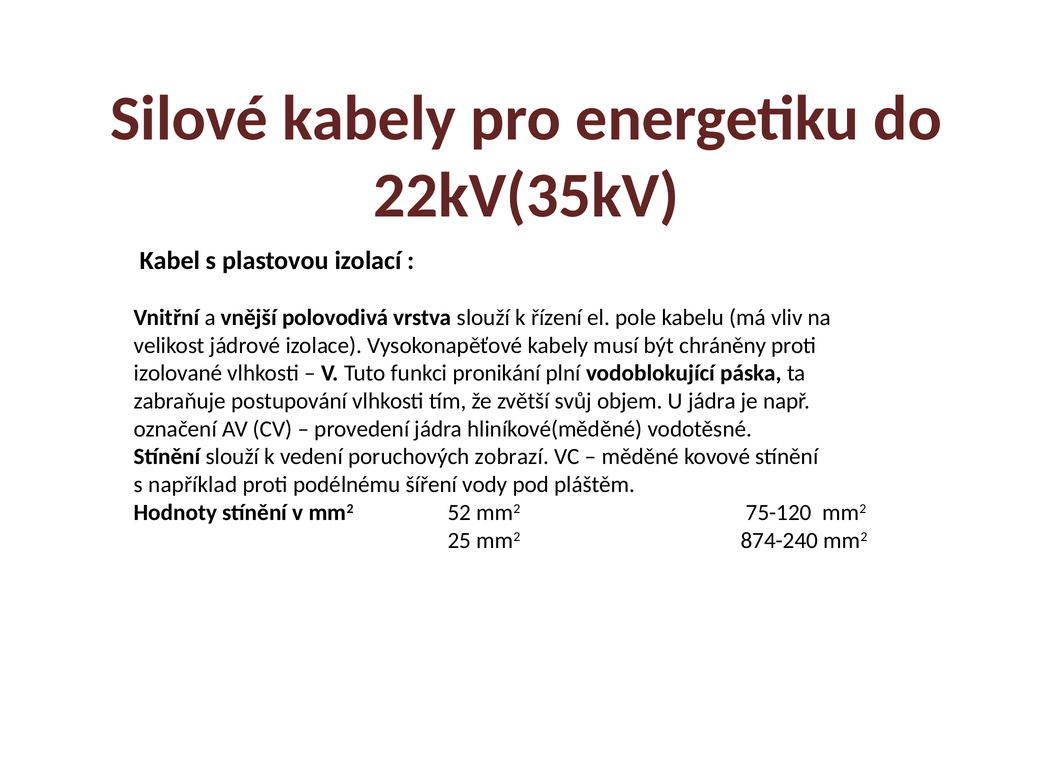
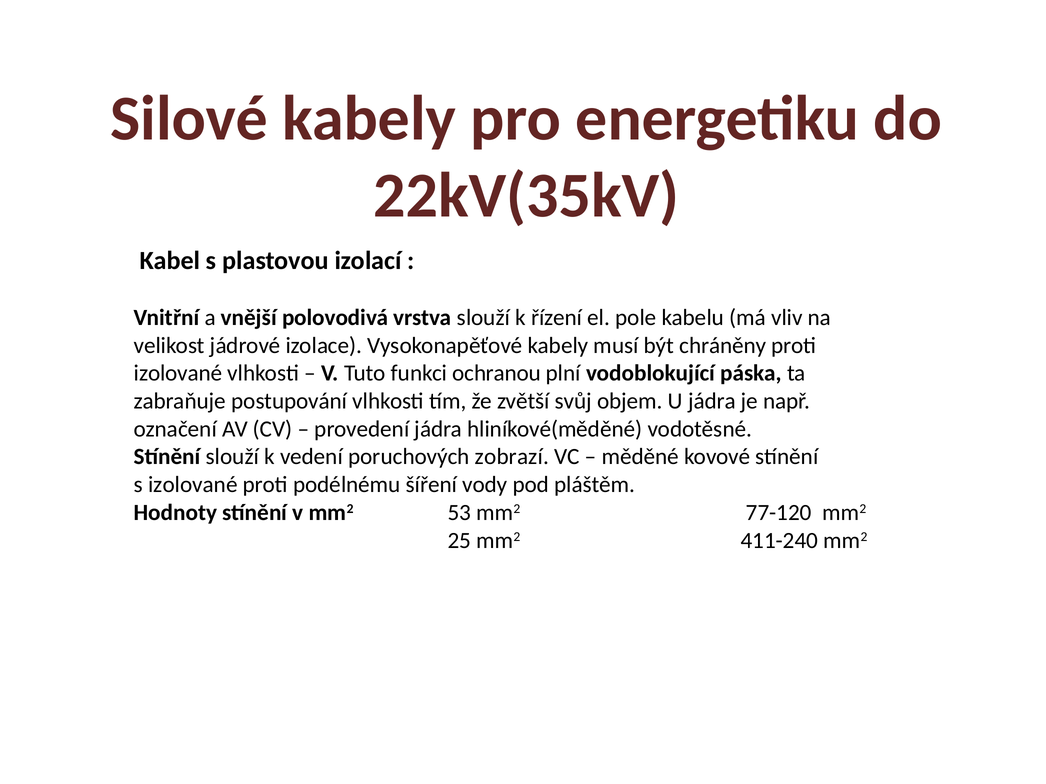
pronikání: pronikání -> ochranou
s například: například -> izolované
52: 52 -> 53
75-120: 75-120 -> 77-120
874-240: 874-240 -> 411-240
